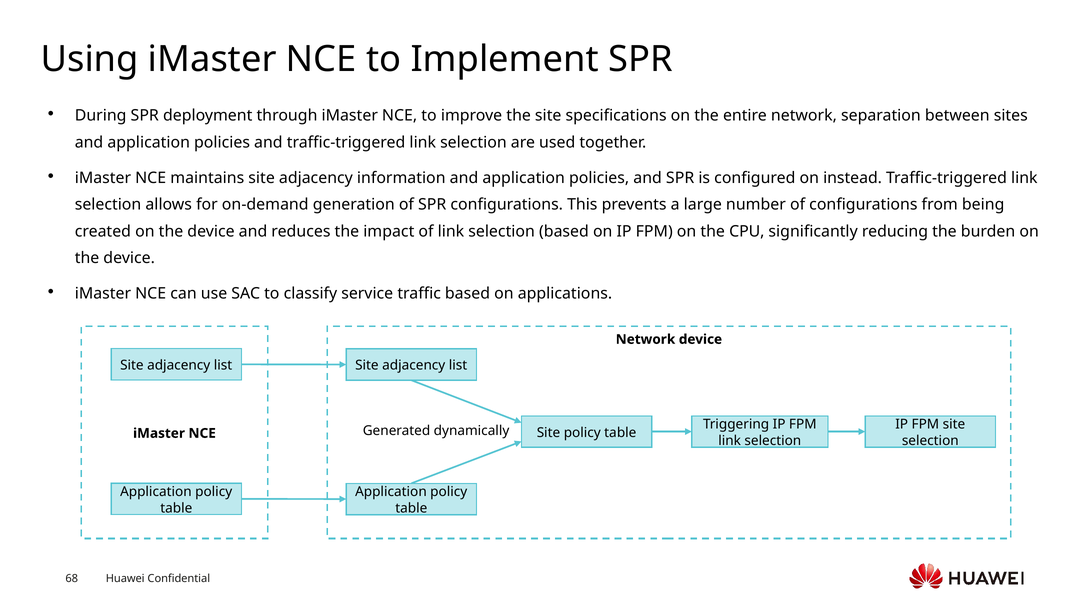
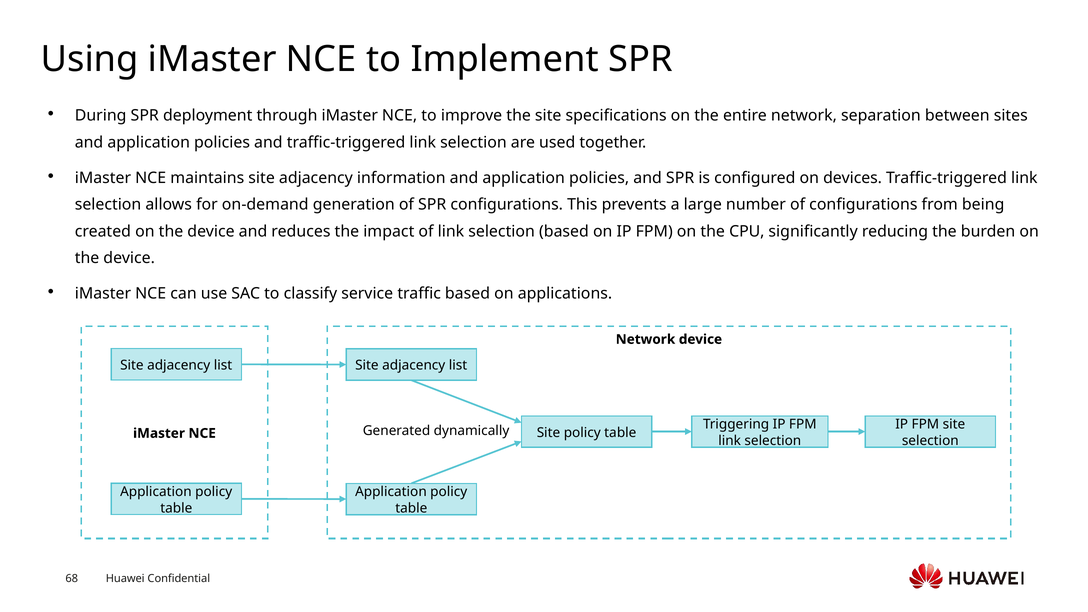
instead: instead -> devices
